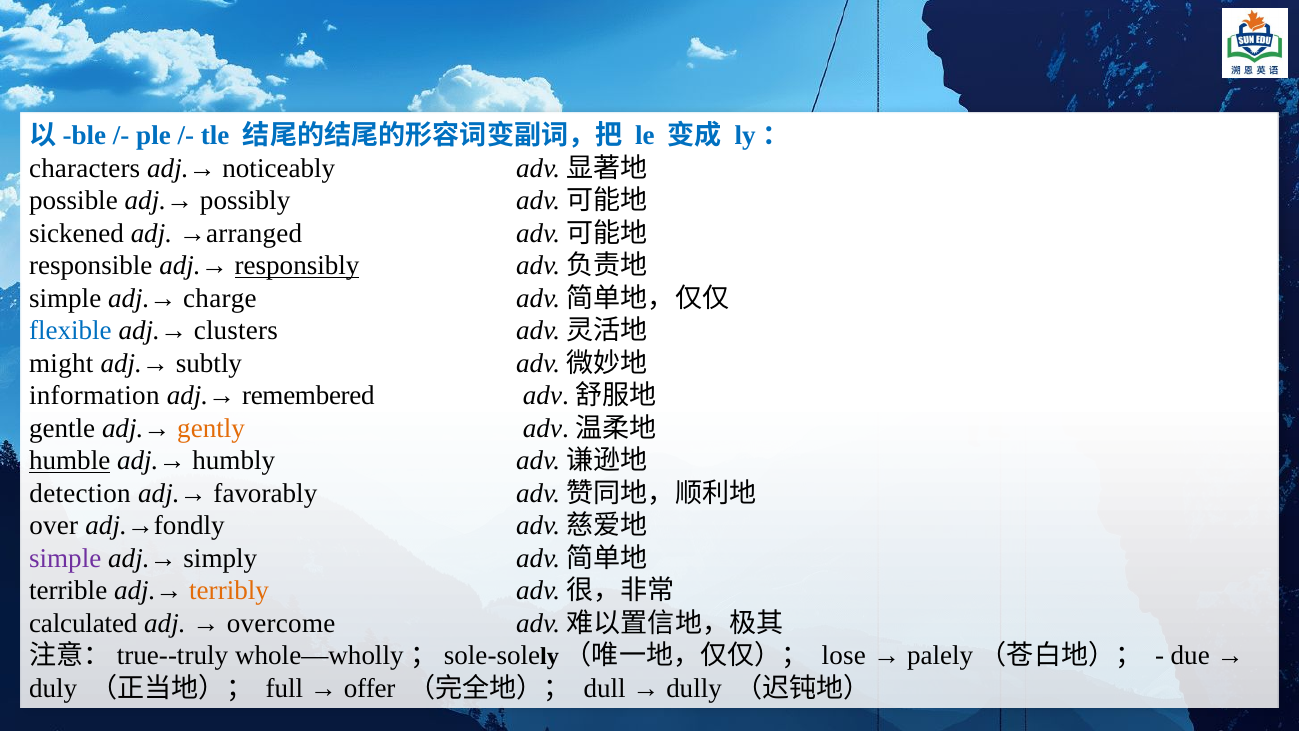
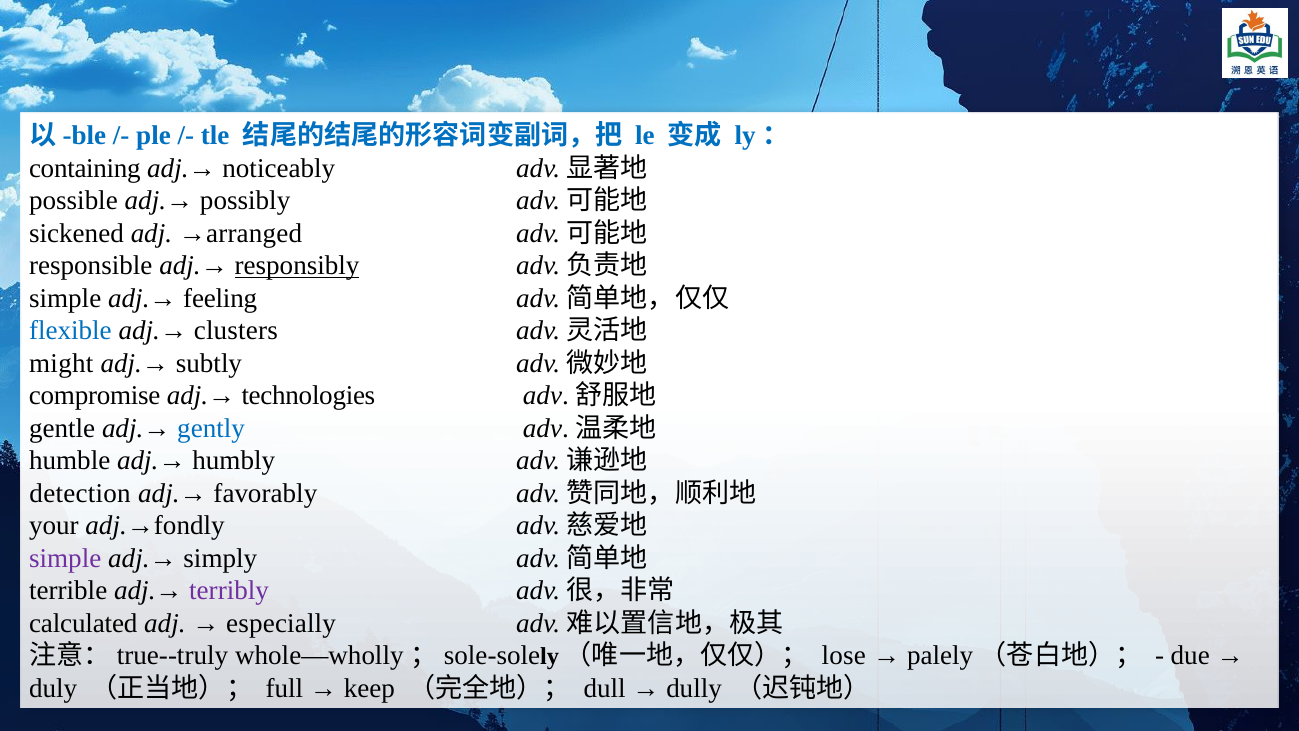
characters: characters -> containing
charge: charge -> feeling
information: information -> compromise
remembered: remembered -> technologies
gently colour: orange -> blue
humble underline: present -> none
over: over -> your
terribly colour: orange -> purple
overcome: overcome -> especially
offer: offer -> keep
